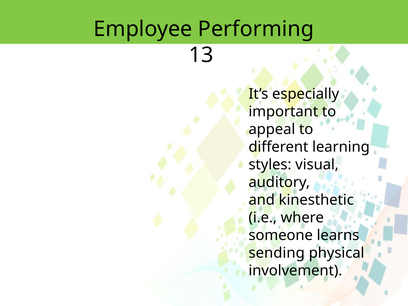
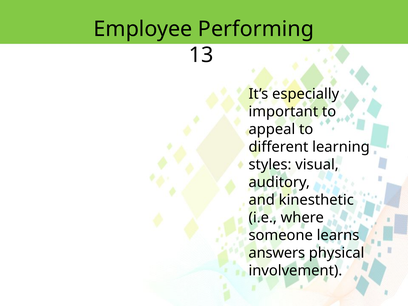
sending: sending -> answers
